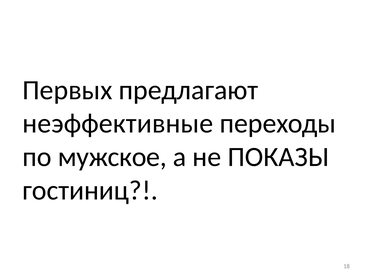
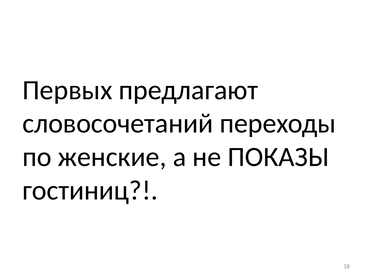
неэффективные: неэффективные -> словосочетаний
мужское: мужское -> женские
